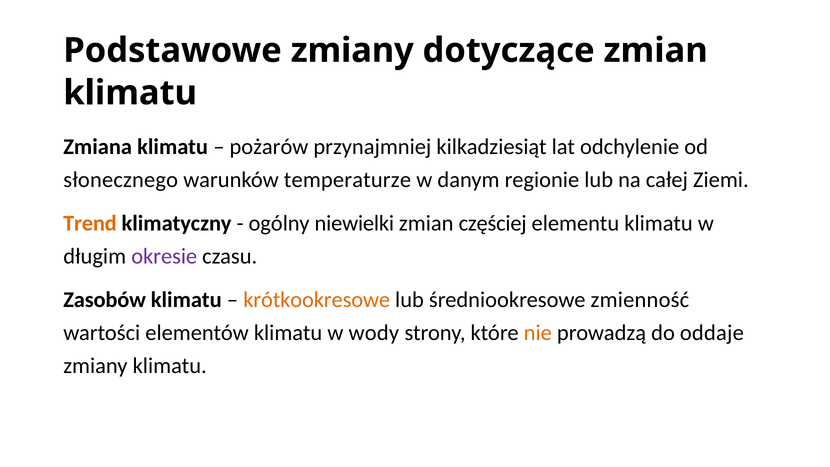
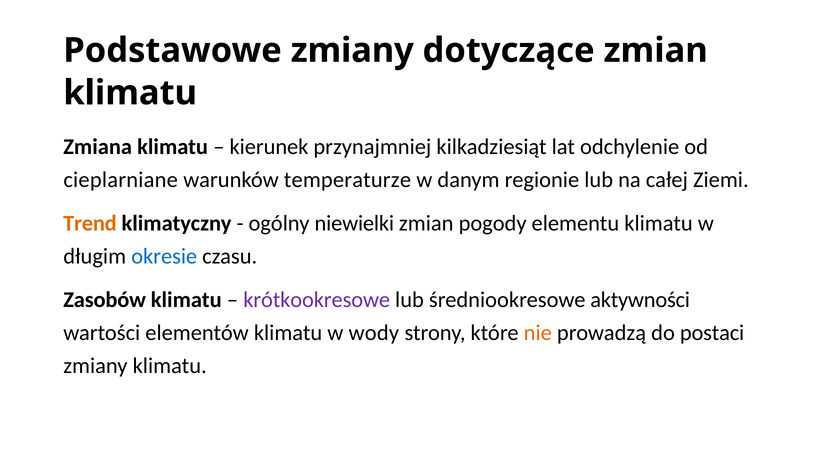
pożarów: pożarów -> kierunek
słonecznego: słonecznego -> cieplarniane
częściej: częściej -> pogody
okresie colour: purple -> blue
krótkookresowe colour: orange -> purple
zmienność: zmienność -> aktywności
oddaje: oddaje -> postaci
